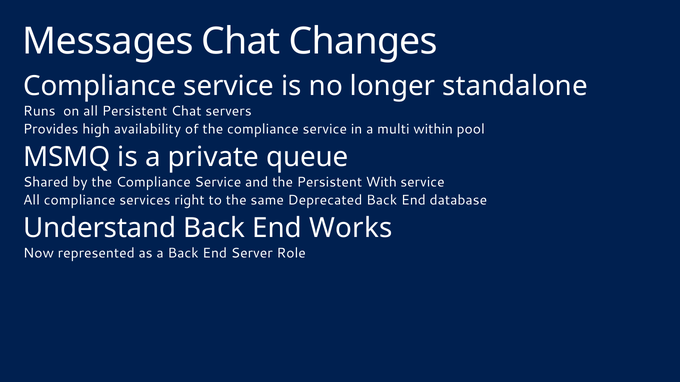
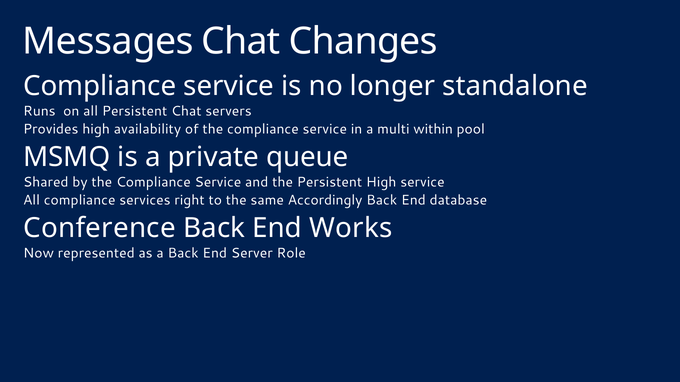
Persistent With: With -> High
Deprecated: Deprecated -> Accordingly
Understand: Understand -> Conference
